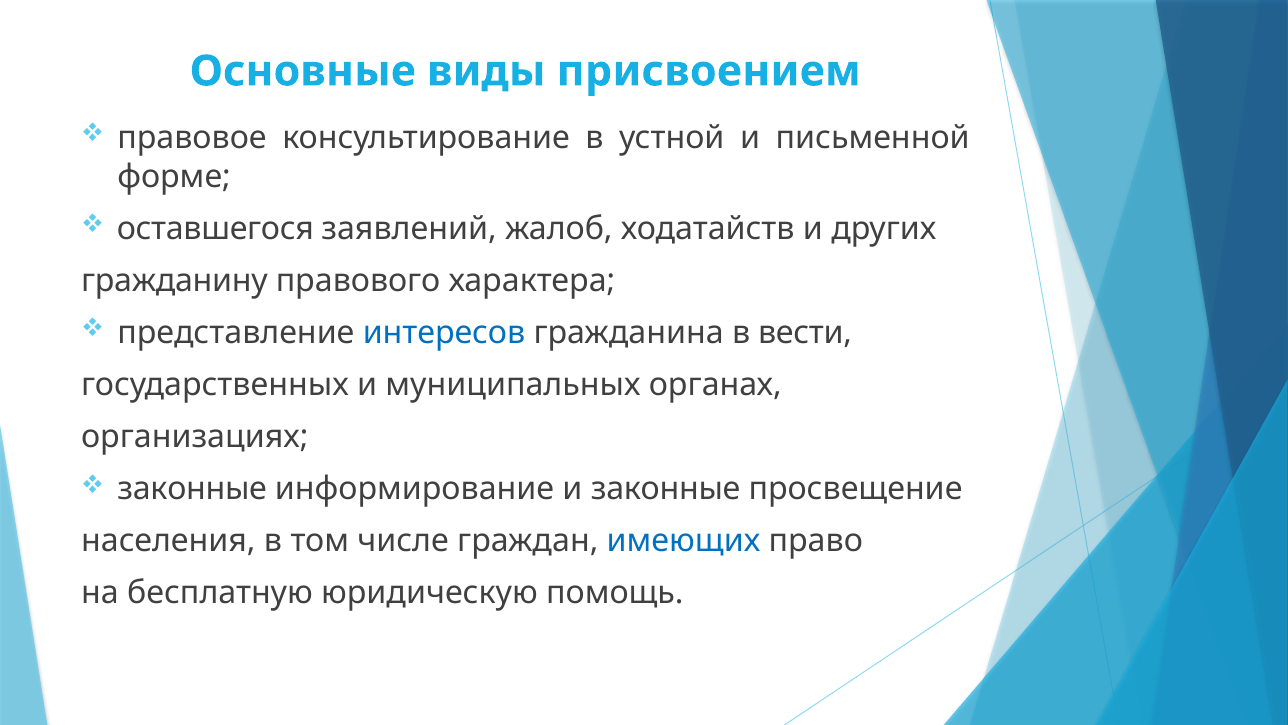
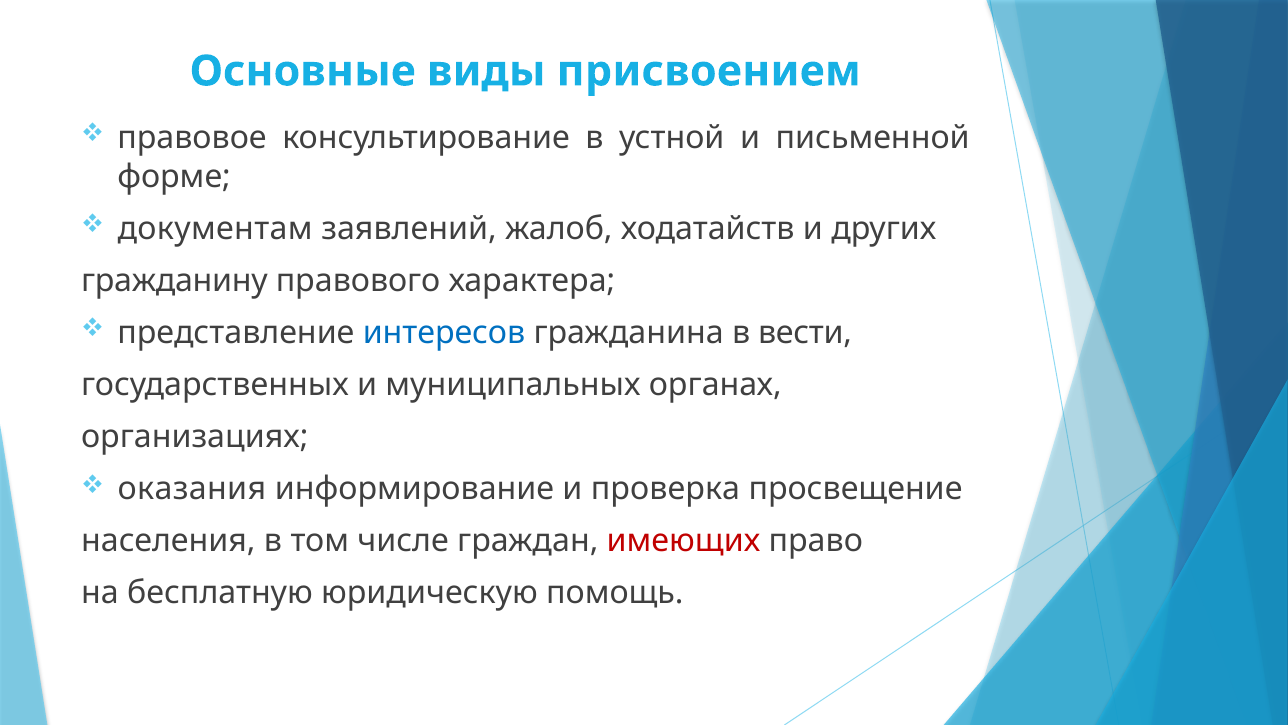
оставшегося: оставшегося -> документам
законные at (192, 489): законные -> оказания
и законные: законные -> проверка
имеющих colour: blue -> red
